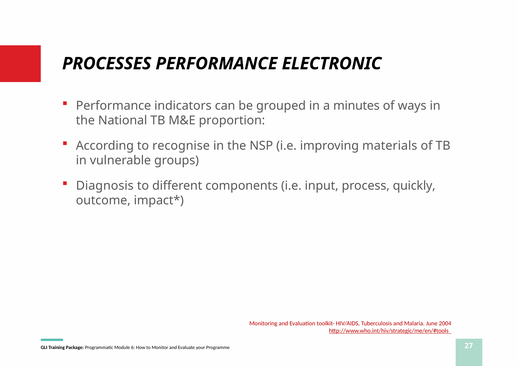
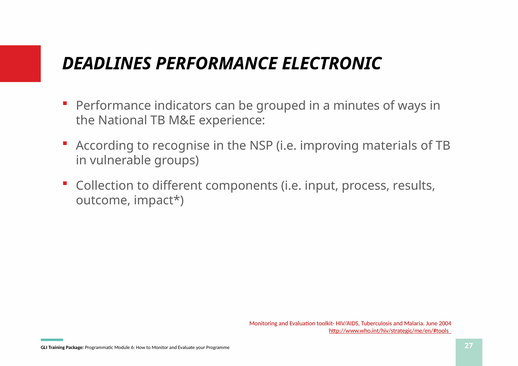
PROCESSES: PROCESSES -> DEADLINES
proportion: proportion -> experience
Diagnosis: Diagnosis -> Collection
quickly: quickly -> results
